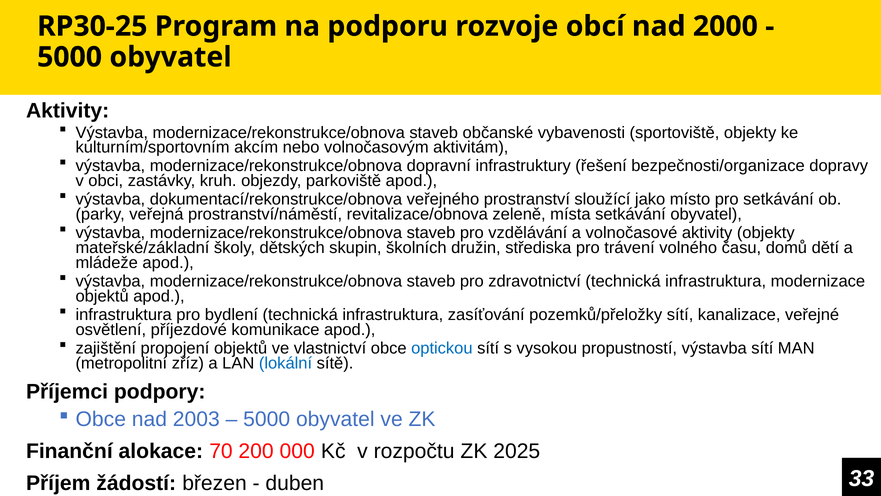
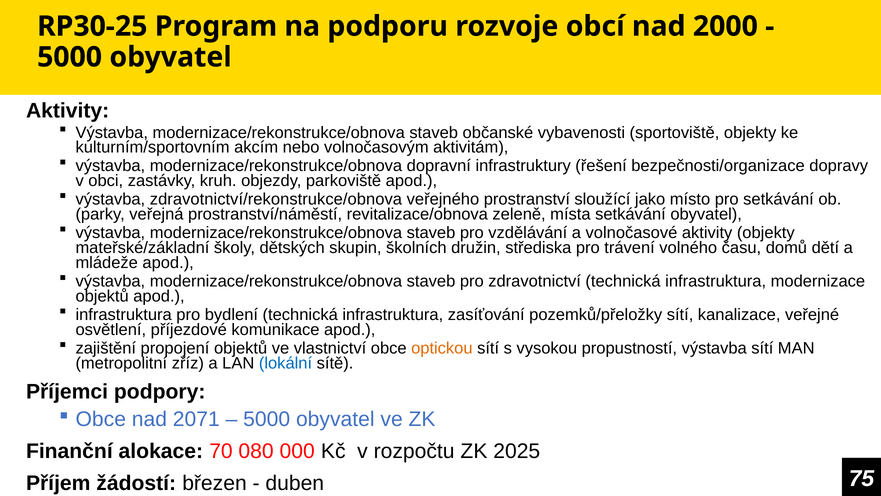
dokumentací/rekonstrukce/obnova: dokumentací/rekonstrukce/obnova -> zdravotnictví/rekonstrukce/obnova
optickou colour: blue -> orange
2003: 2003 -> 2071
200: 200 -> 080
33: 33 -> 75
